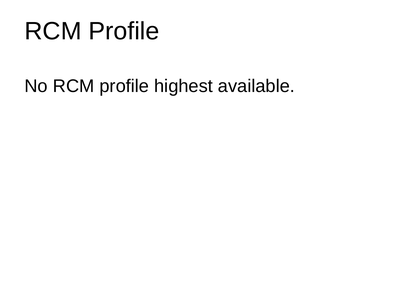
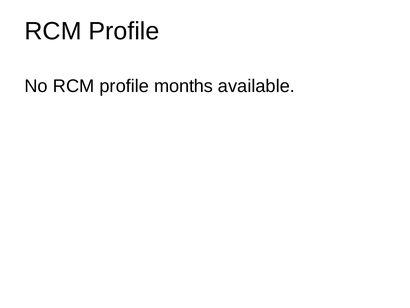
highest: highest -> months
